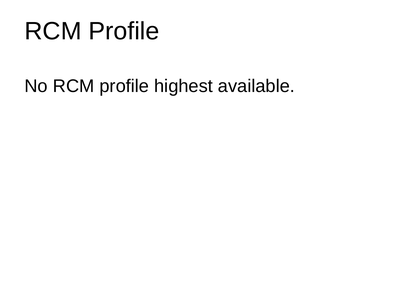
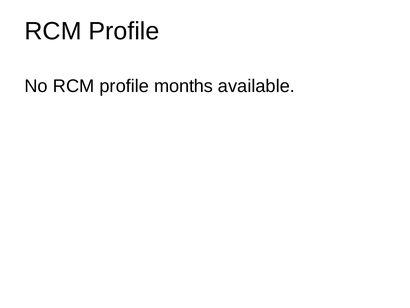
highest: highest -> months
